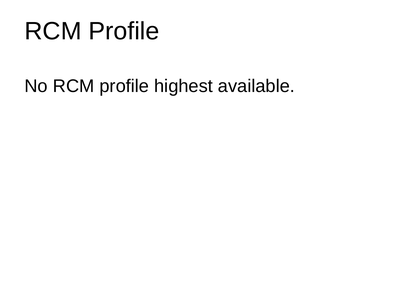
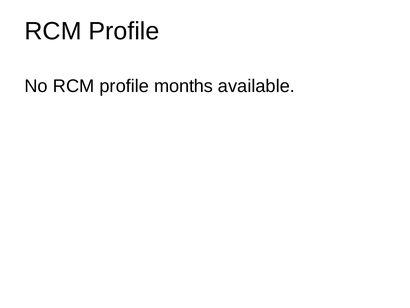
highest: highest -> months
